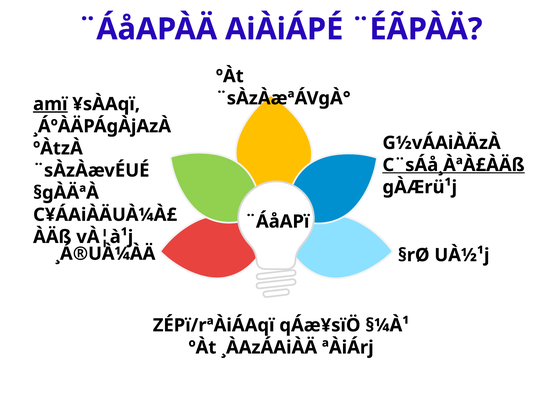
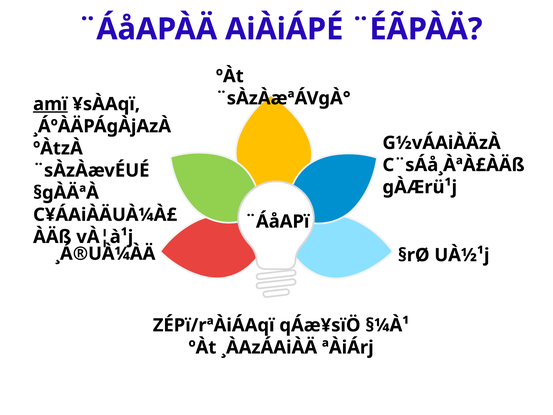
C¨sÁå¸ÀªÀ£ÀÄß underline: present -> none
